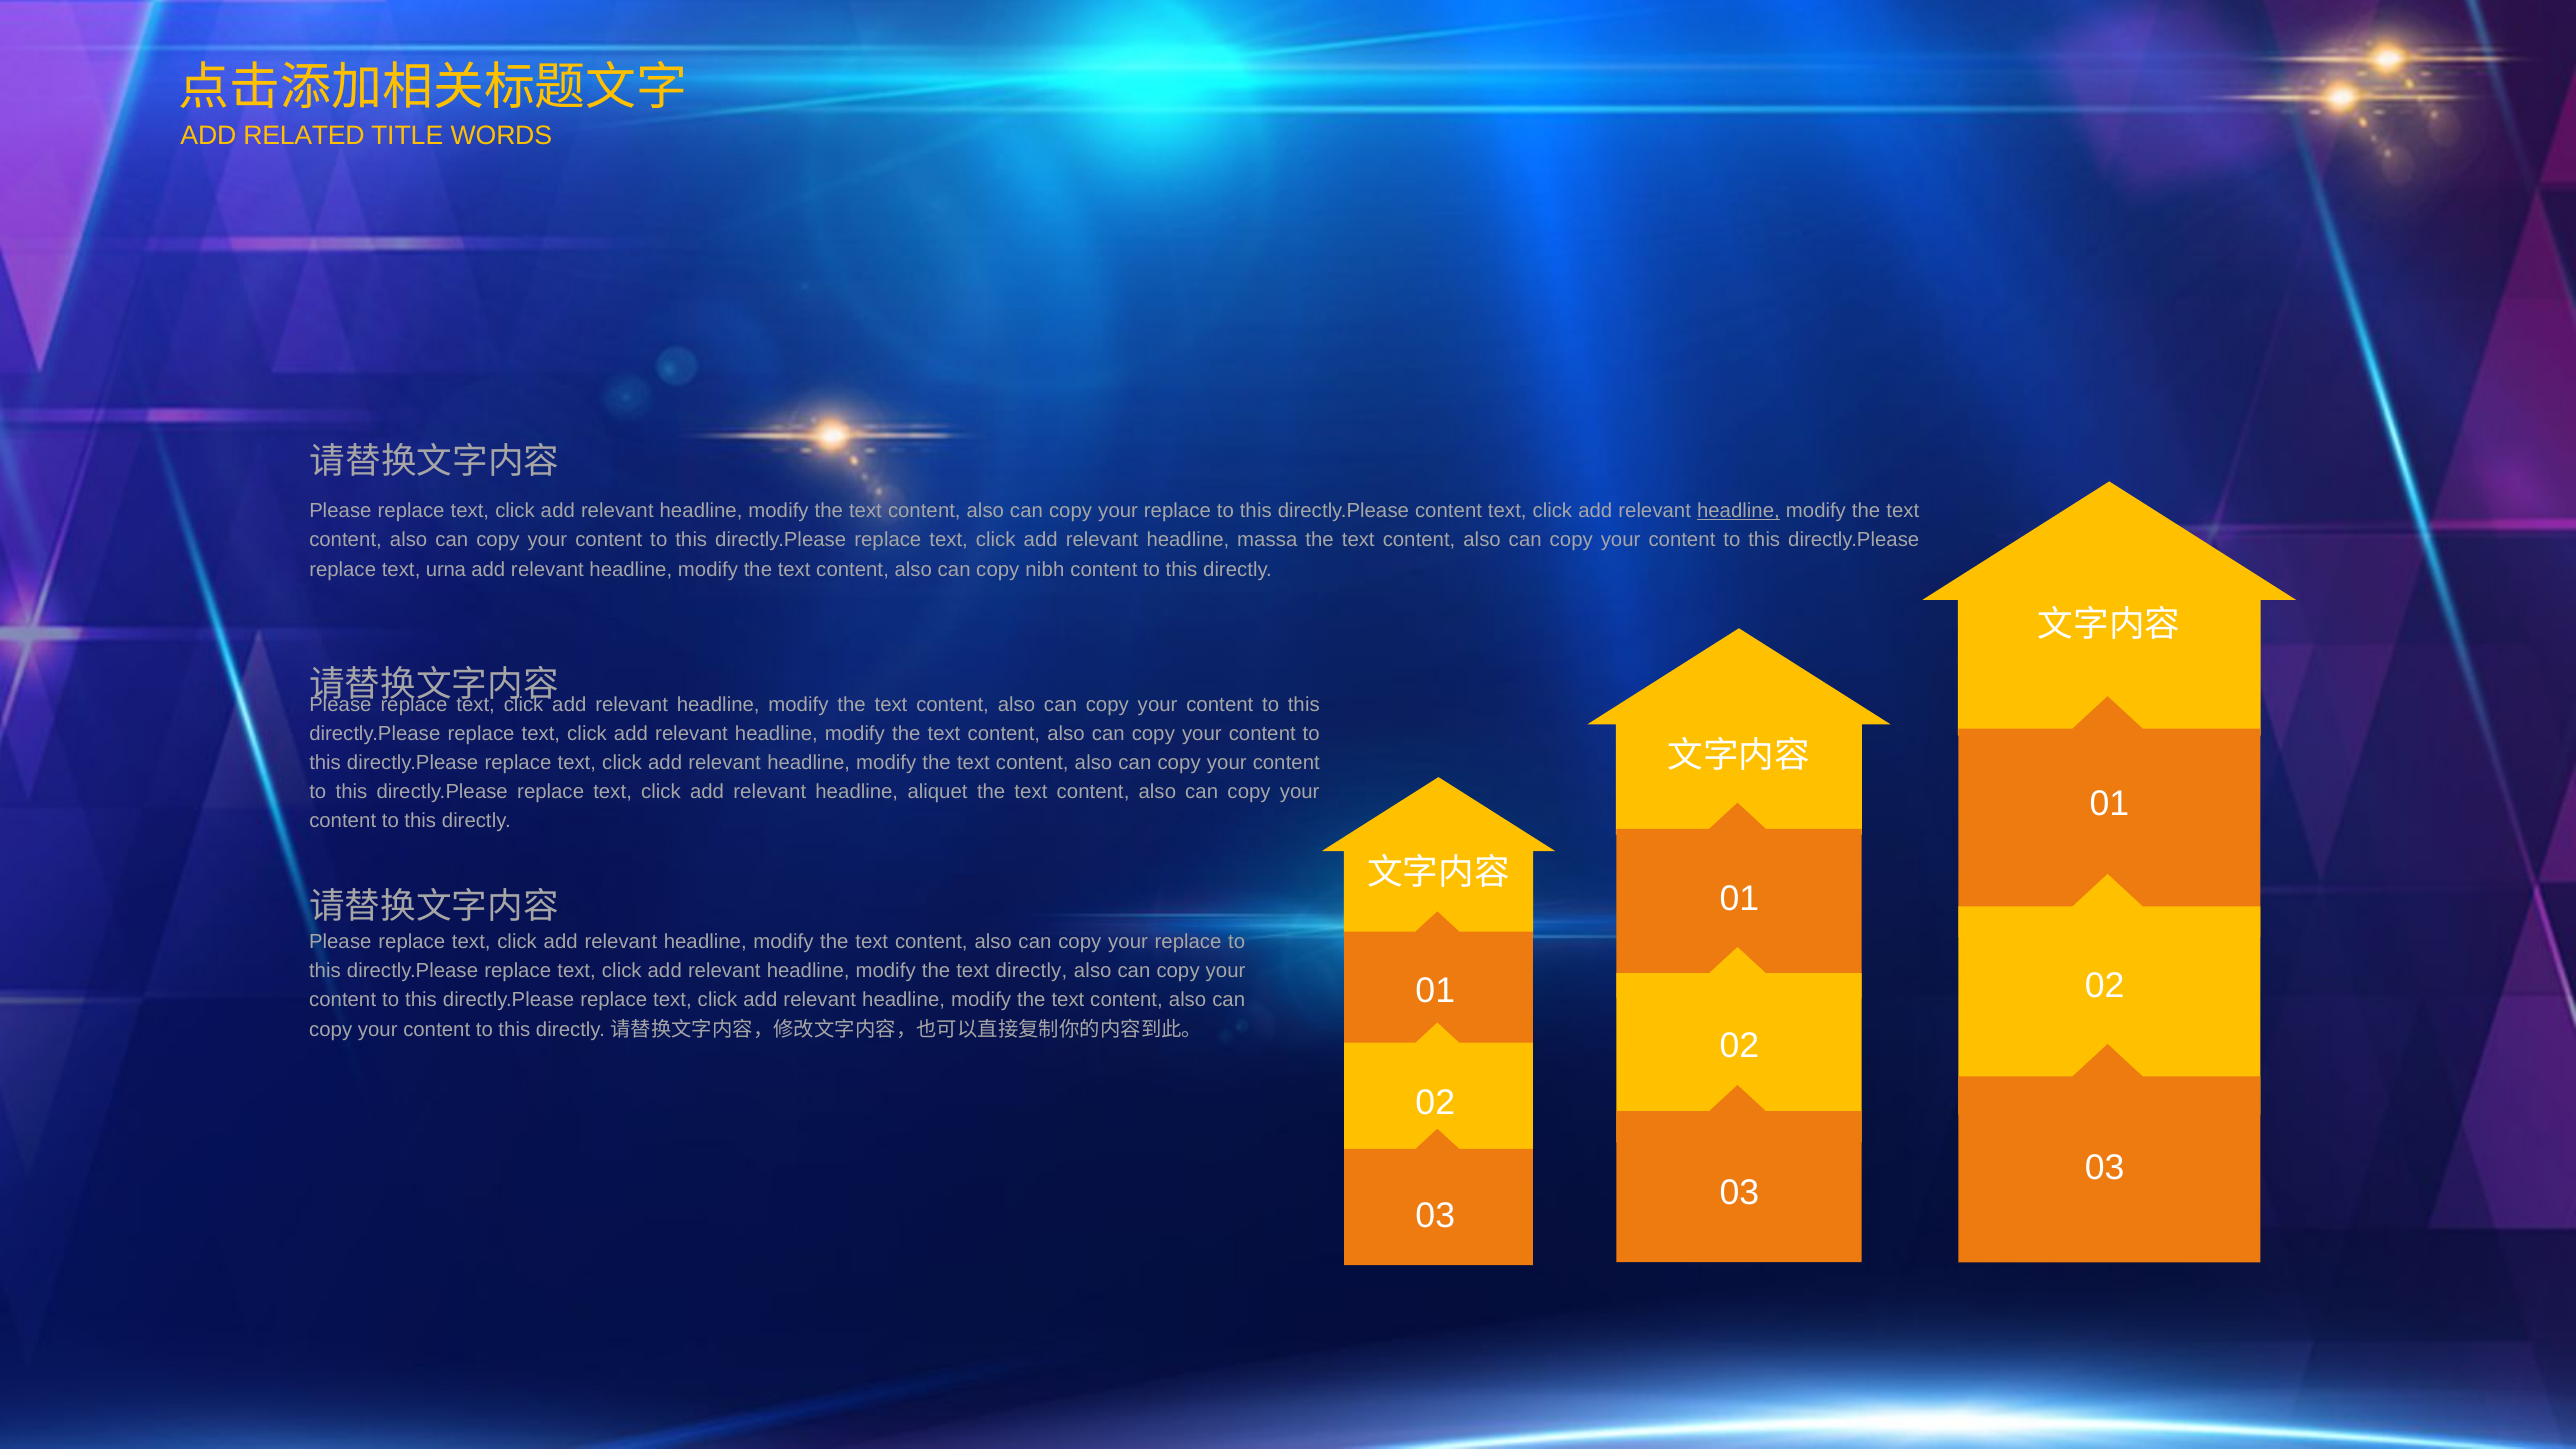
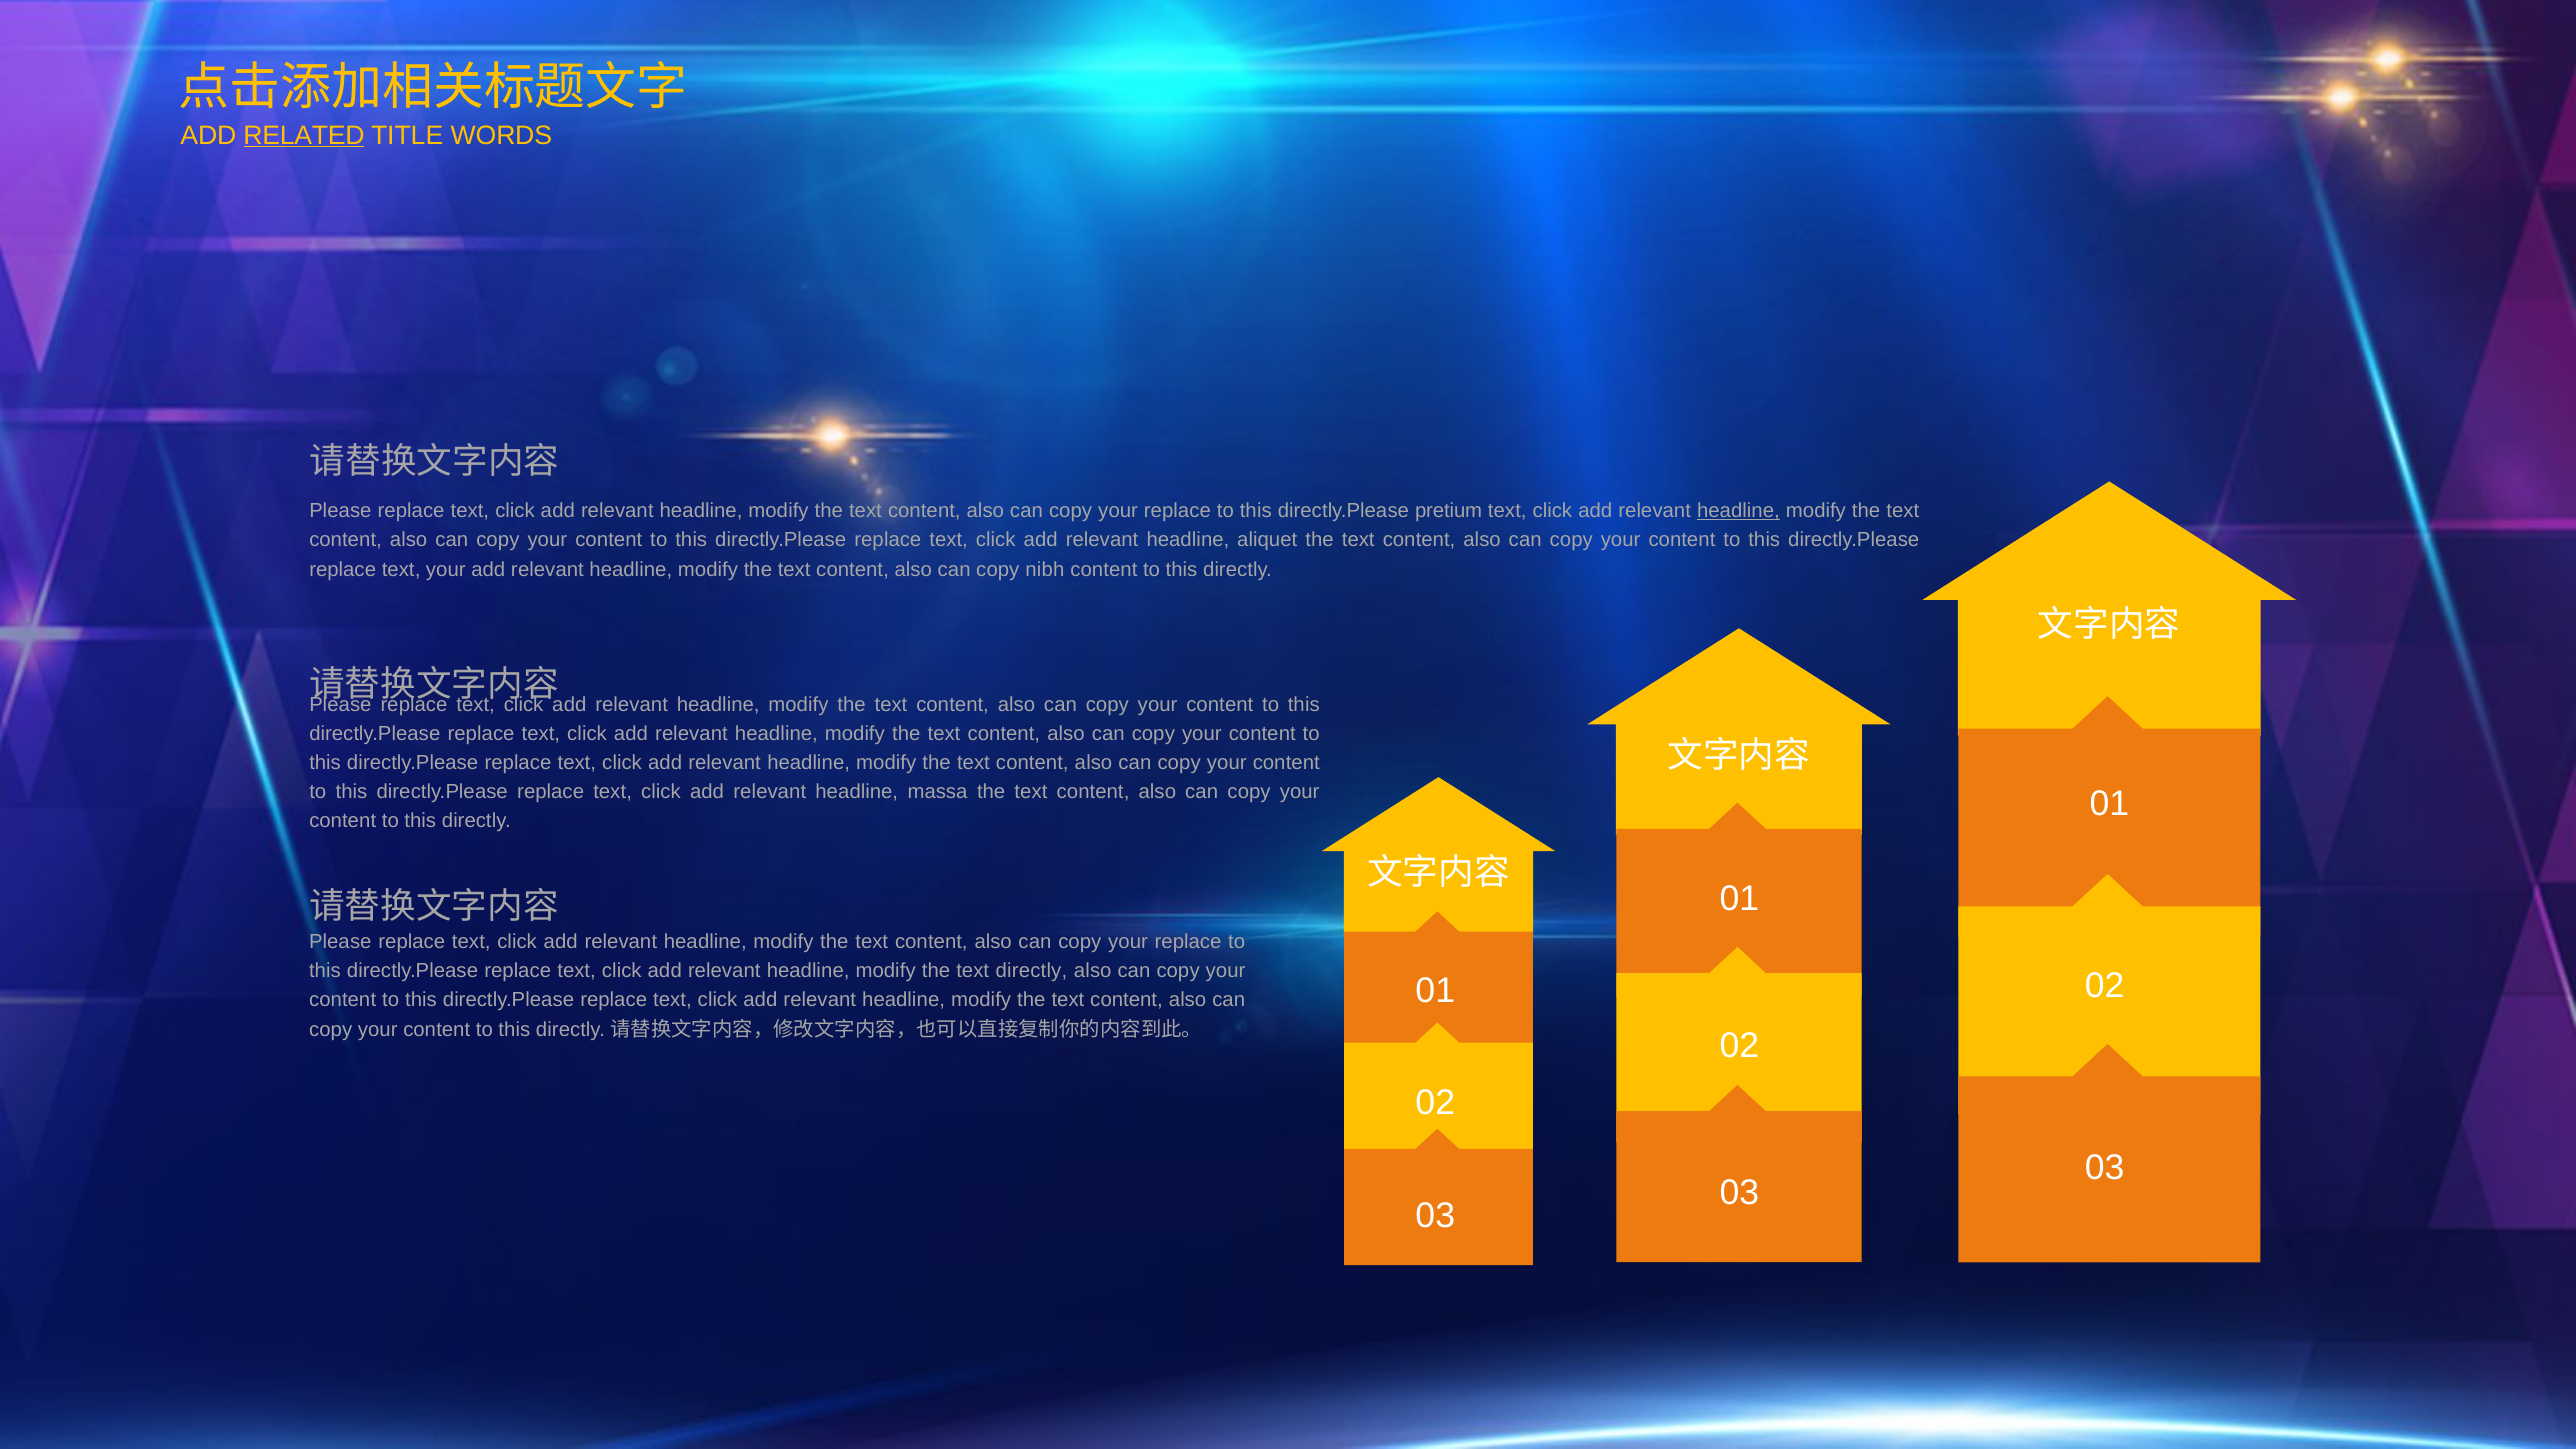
RELATED underline: none -> present
directly.Please content: content -> pretium
massa: massa -> aliquet
text urna: urna -> your
aliquet: aliquet -> massa
